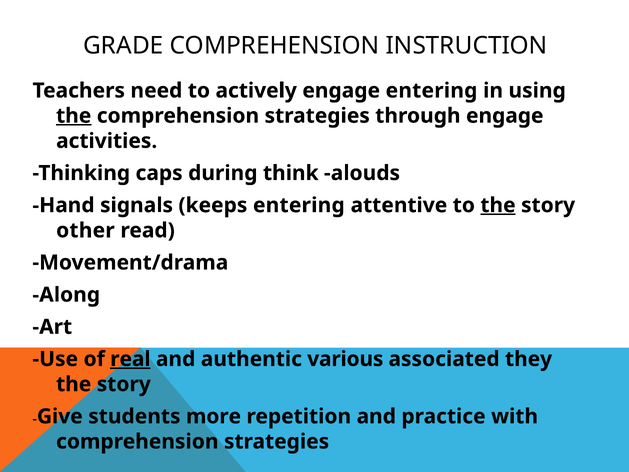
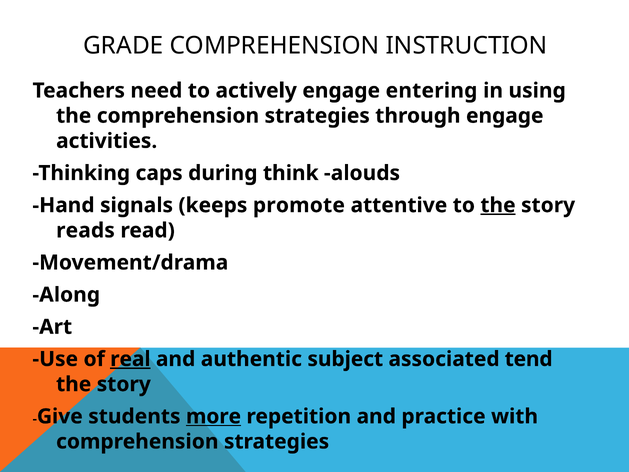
the at (74, 116) underline: present -> none
keeps entering: entering -> promote
other: other -> reads
various: various -> subject
they: they -> tend
more underline: none -> present
